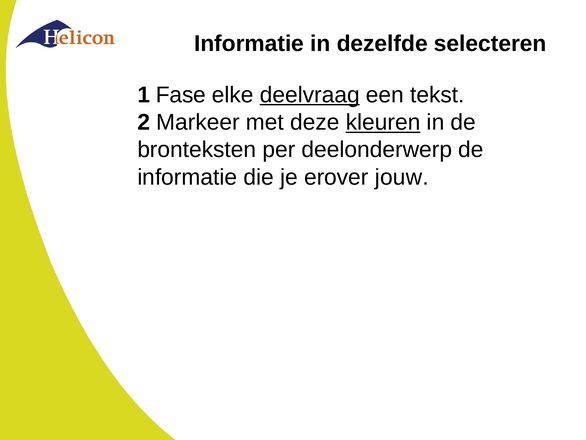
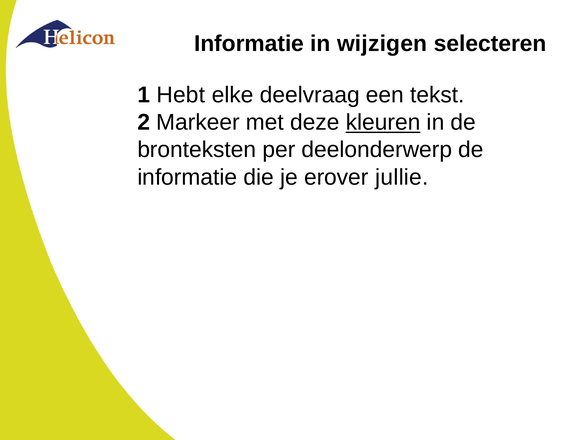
dezelfde: dezelfde -> wijzigen
Fase: Fase -> Hebt
deelvraag underline: present -> none
jouw: jouw -> jullie
